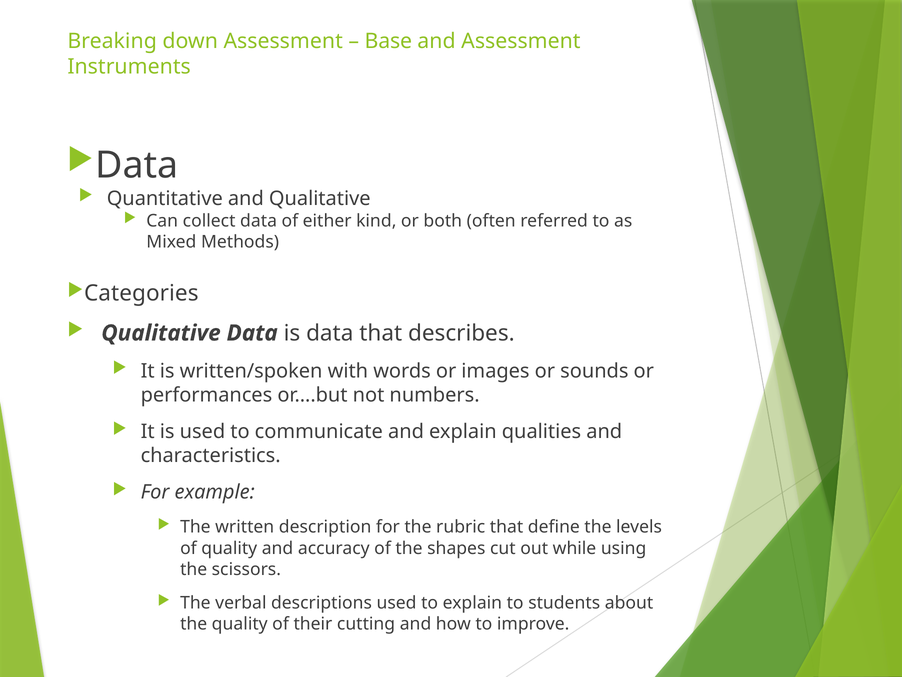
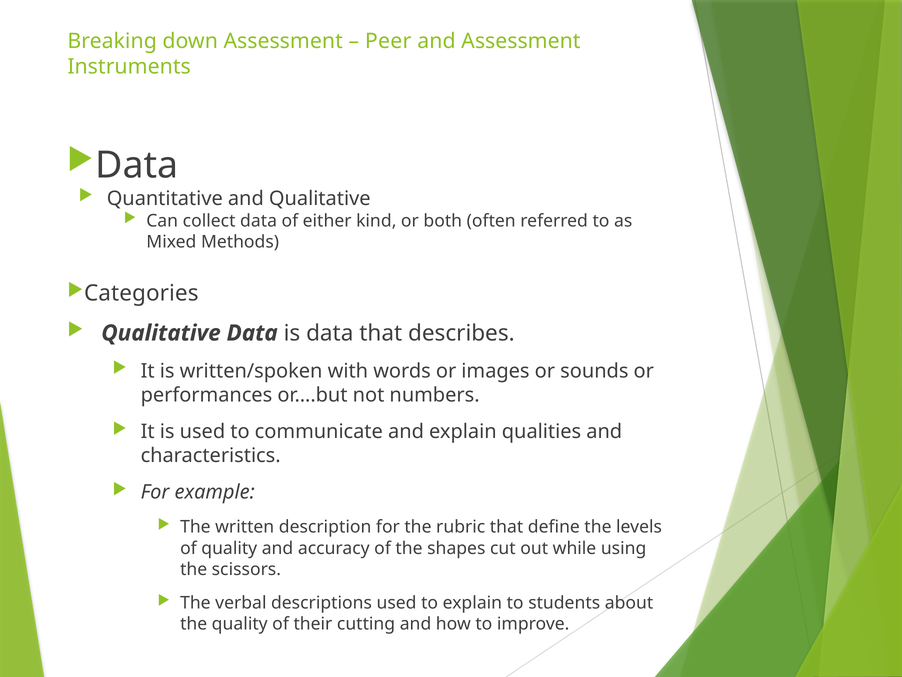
Base: Base -> Peer
